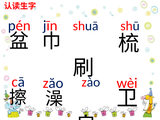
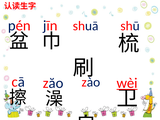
wèi underline: none -> present
